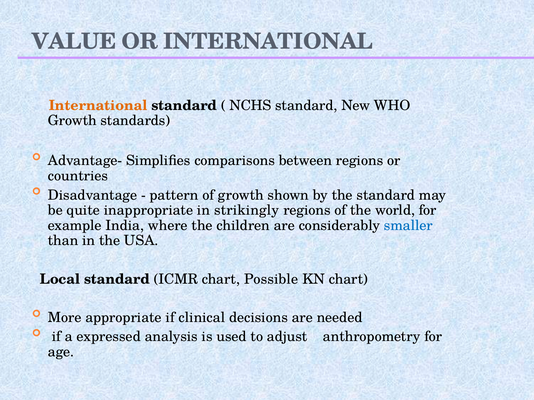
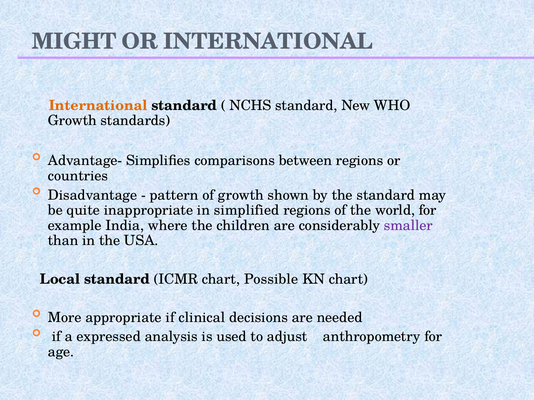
VALUE: VALUE -> MIGHT
strikingly: strikingly -> simplified
smaller colour: blue -> purple
